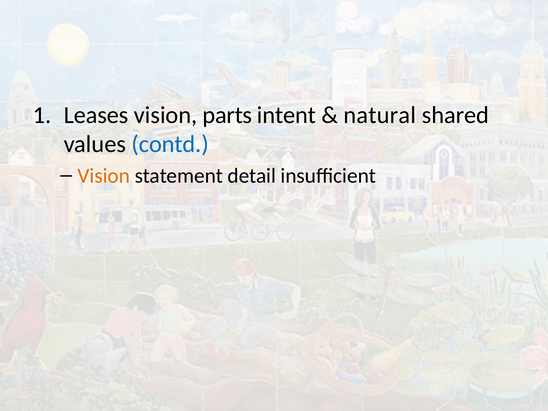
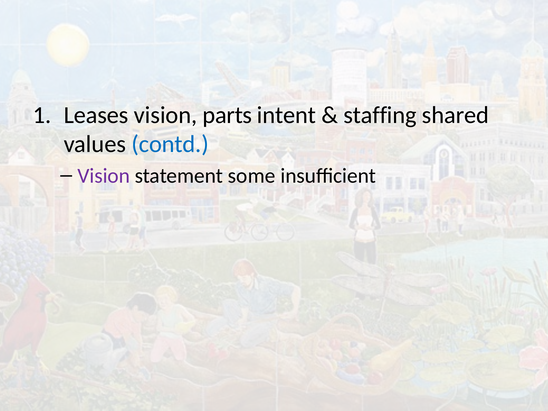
natural: natural -> staffing
Vision at (104, 176) colour: orange -> purple
detail: detail -> some
